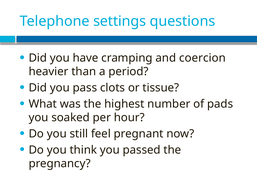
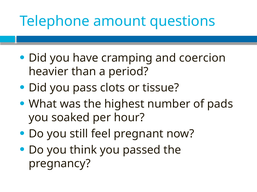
settings: settings -> amount
